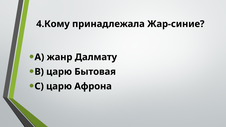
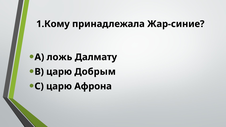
4.Кому: 4.Кому -> 1.Кому
жанр: жанр -> ложь
Бытовая: Бытовая -> Добрым
